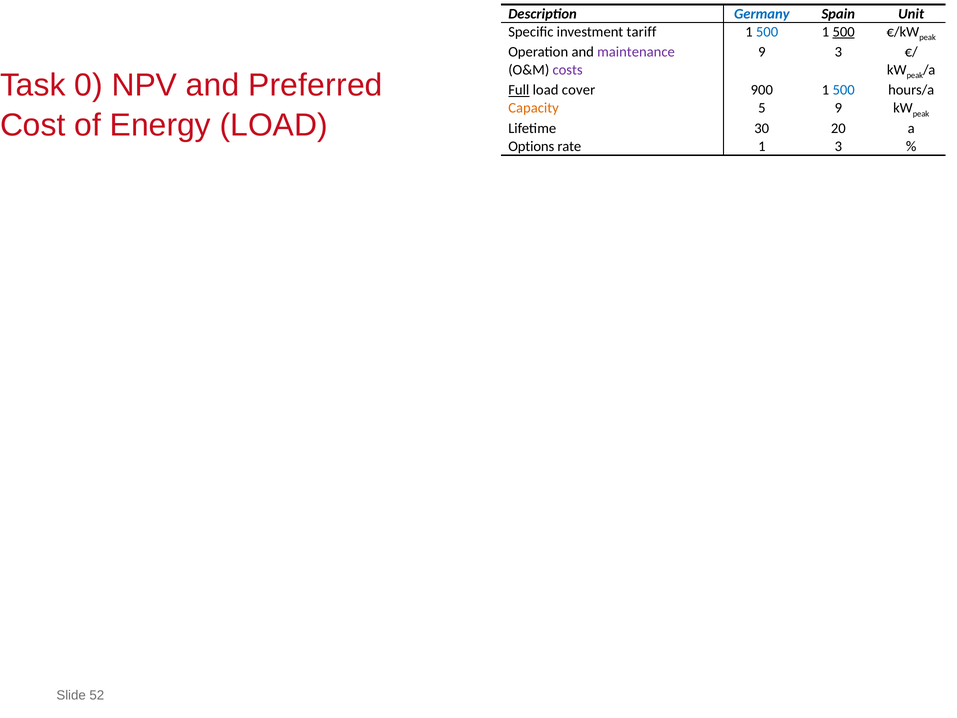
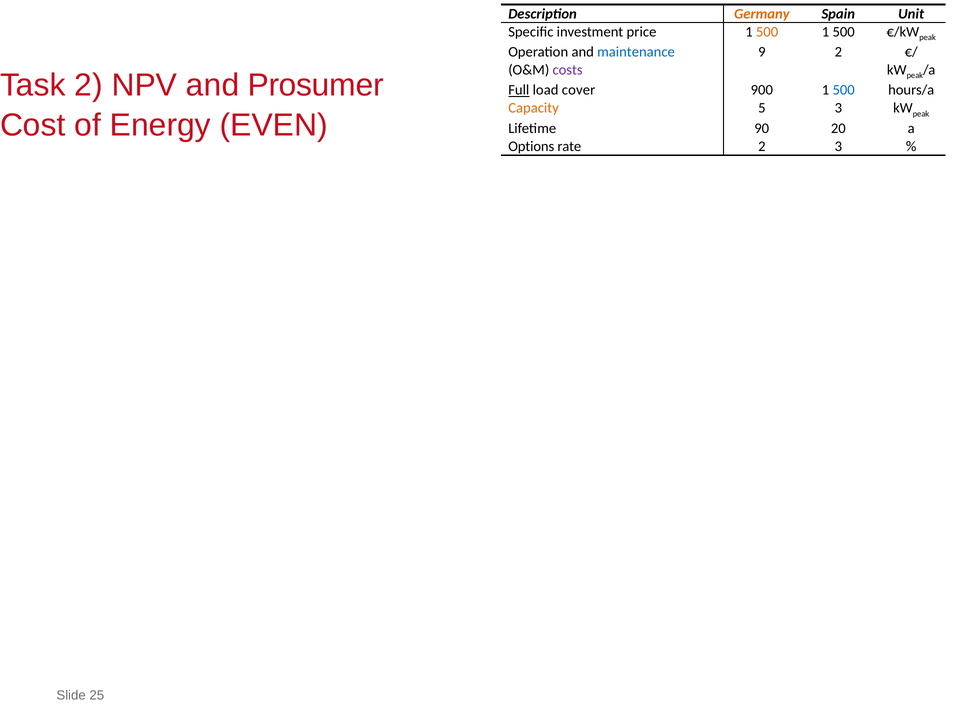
Germany colour: blue -> orange
tariff: tariff -> price
500 at (767, 32) colour: blue -> orange
500 at (844, 32) underline: present -> none
maintenance colour: purple -> blue
9 3: 3 -> 2
Task 0: 0 -> 2
Preferred: Preferred -> Prosumer
5 9: 9 -> 3
Energy LOAD: LOAD -> EVEN
30: 30 -> 90
rate 1: 1 -> 2
52: 52 -> 25
